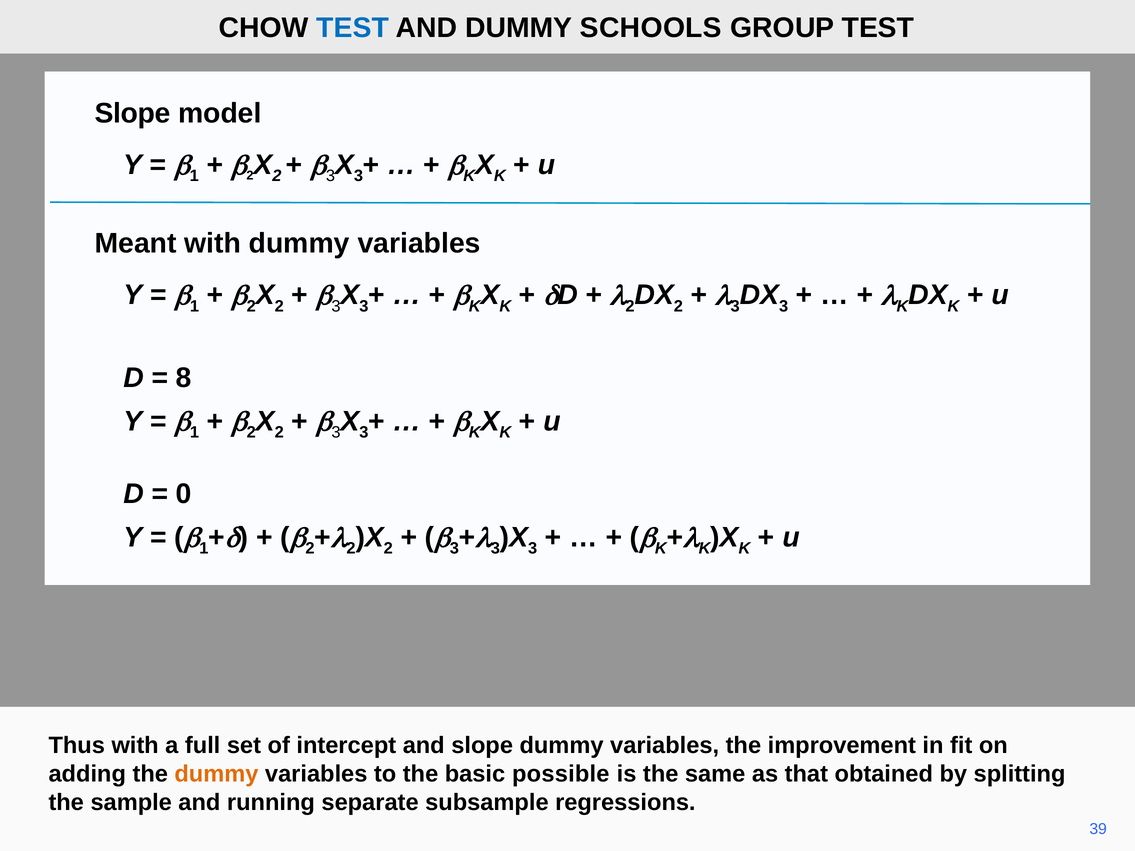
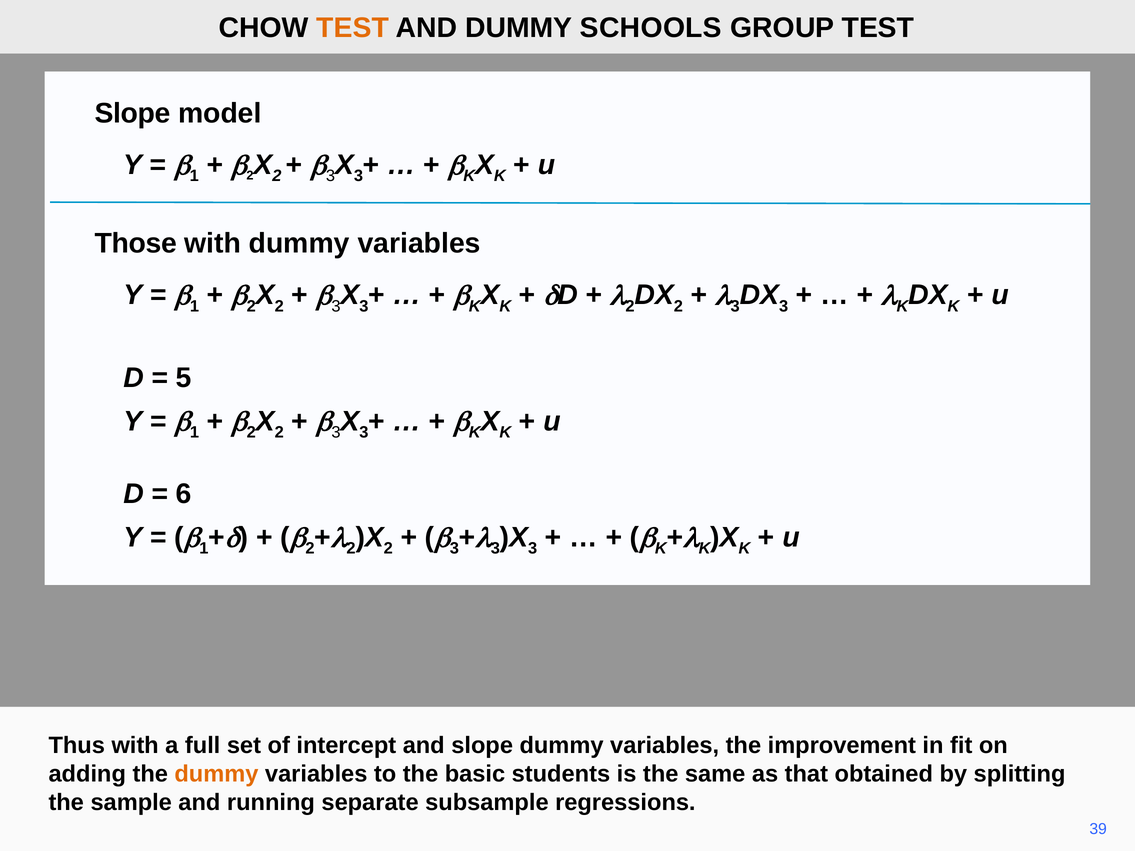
TEST at (353, 28) colour: blue -> orange
Meant: Meant -> Those
8: 8 -> 5
0: 0 -> 6
possible: possible -> students
